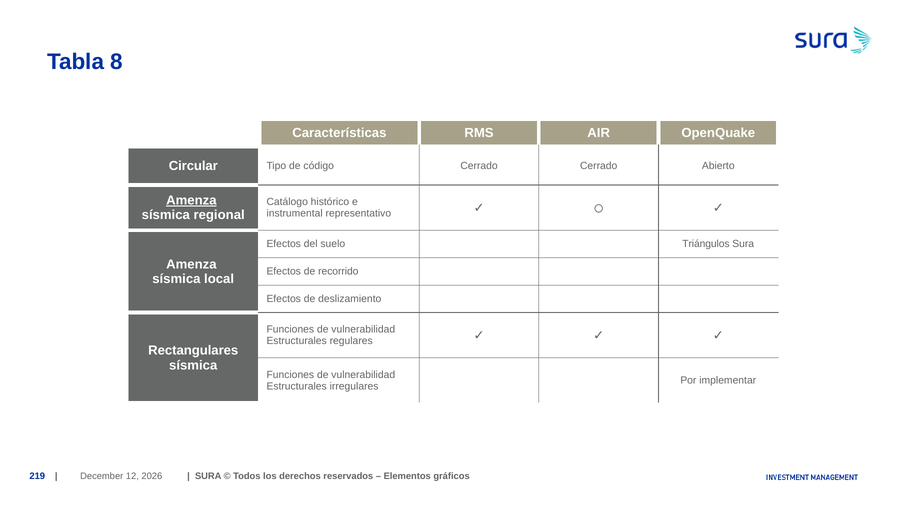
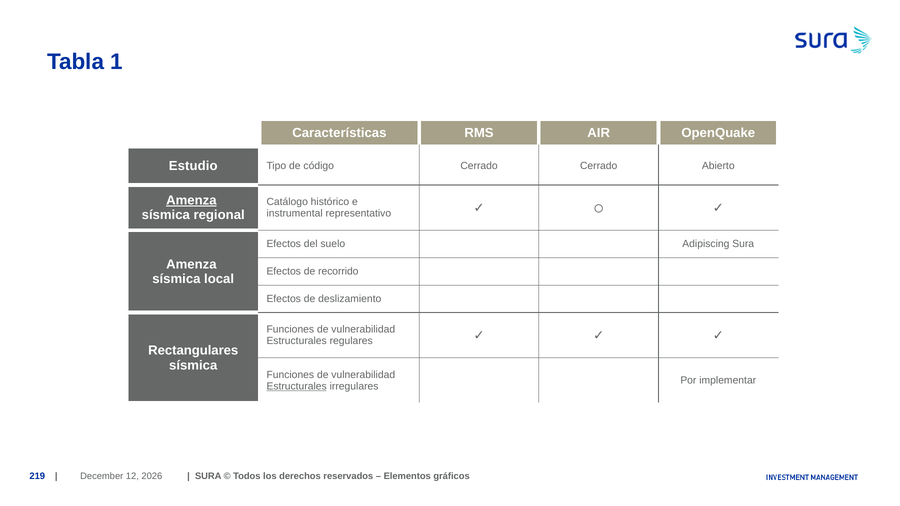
8: 8 -> 1
Circular: Circular -> Estudio
Triángulos: Triángulos -> Adipiscing
Estructurales at (297, 386) underline: none -> present
